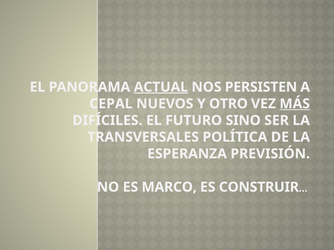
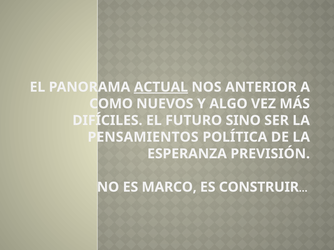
PERSISTEN: PERSISTEN -> ANTERIOR
CEPAL: CEPAL -> COMO
OTRO: OTRO -> ALGO
MÁS underline: present -> none
TRANSVERSALES: TRANSVERSALES -> PENSAMIENTOS
